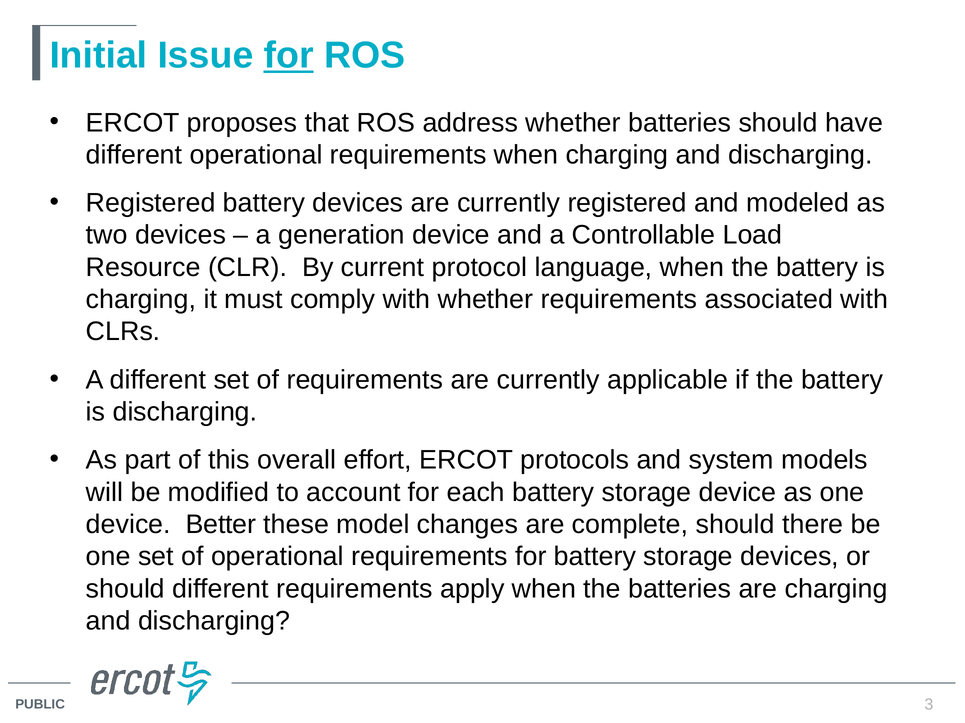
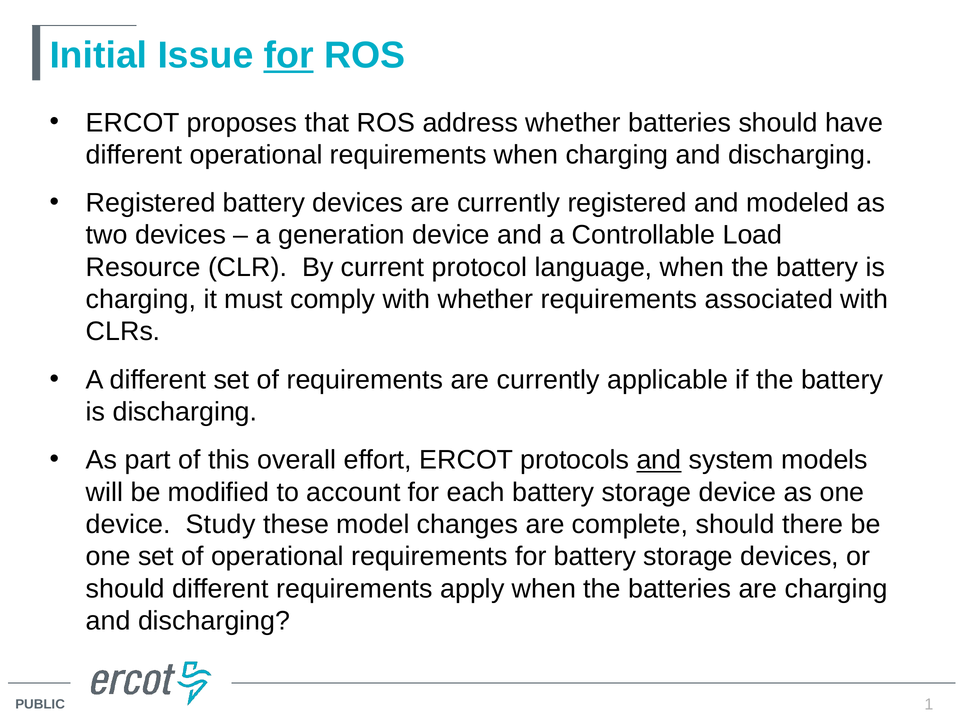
and at (659, 461) underline: none -> present
Better: Better -> Study
3: 3 -> 1
